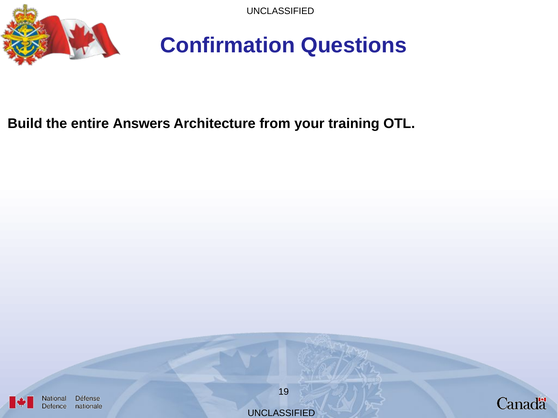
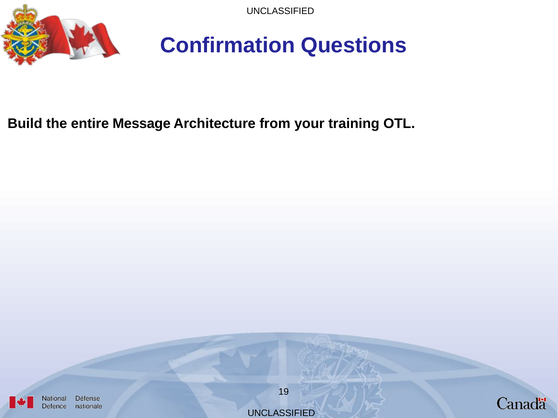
Answers: Answers -> Message
